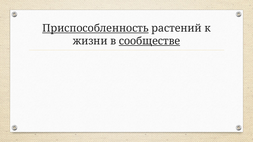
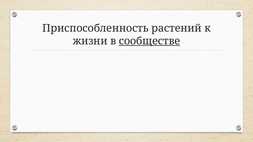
Приспособленность underline: present -> none
